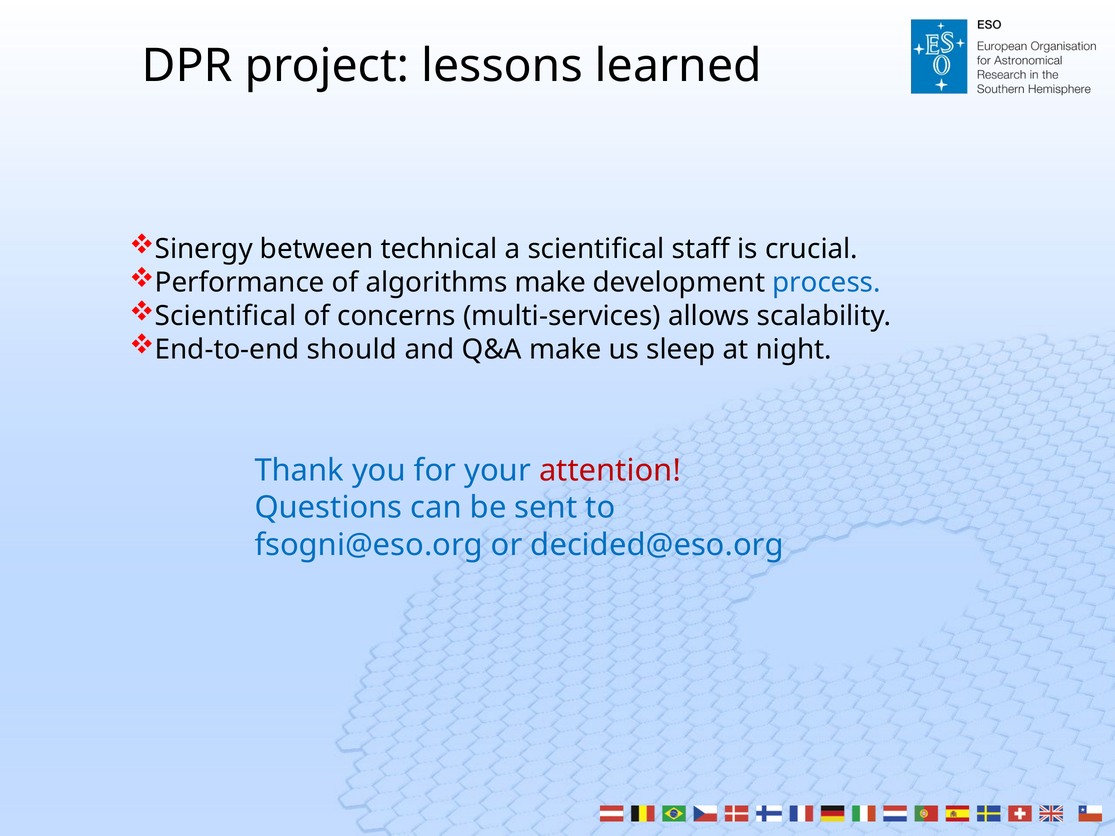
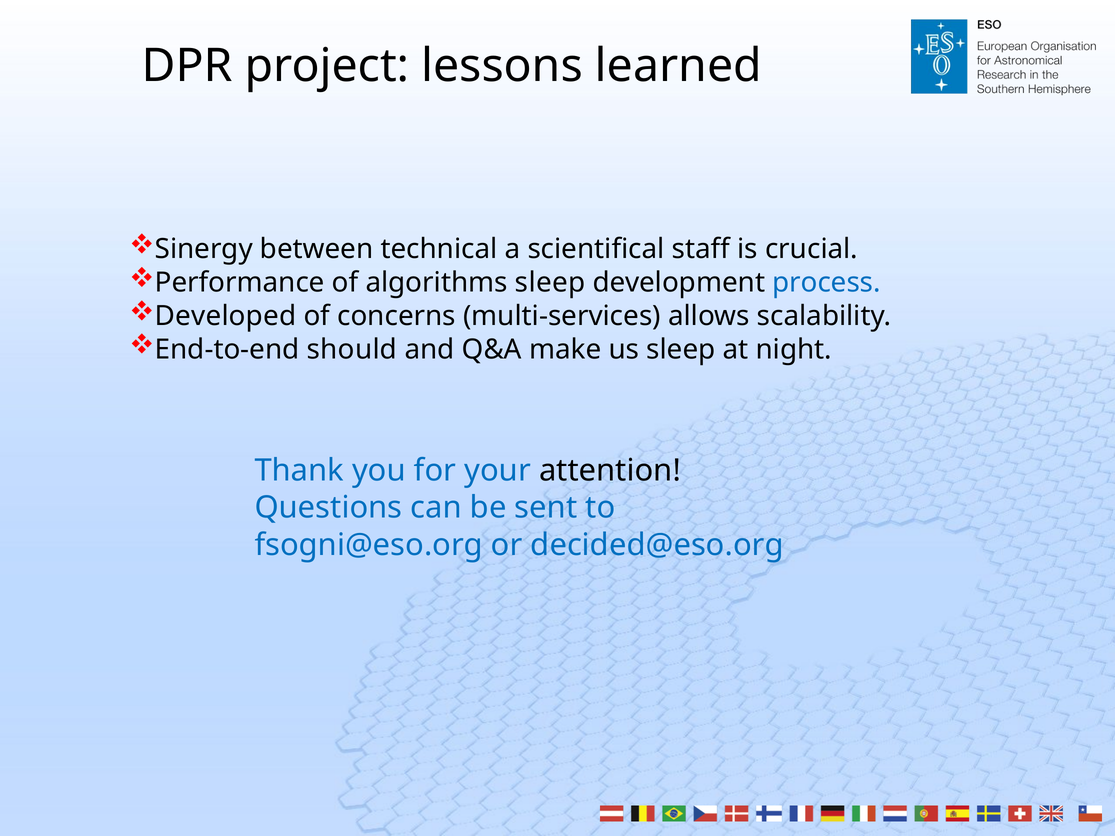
algorithms make: make -> sleep
Scientifical at (226, 316): Scientifical -> Developed
attention colour: red -> black
